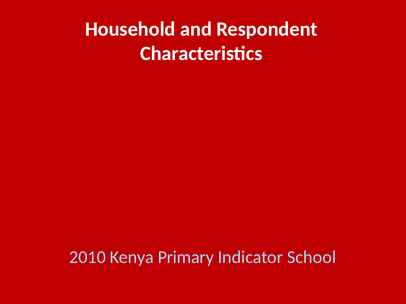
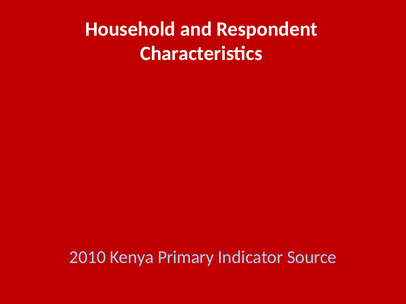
School: School -> Source
